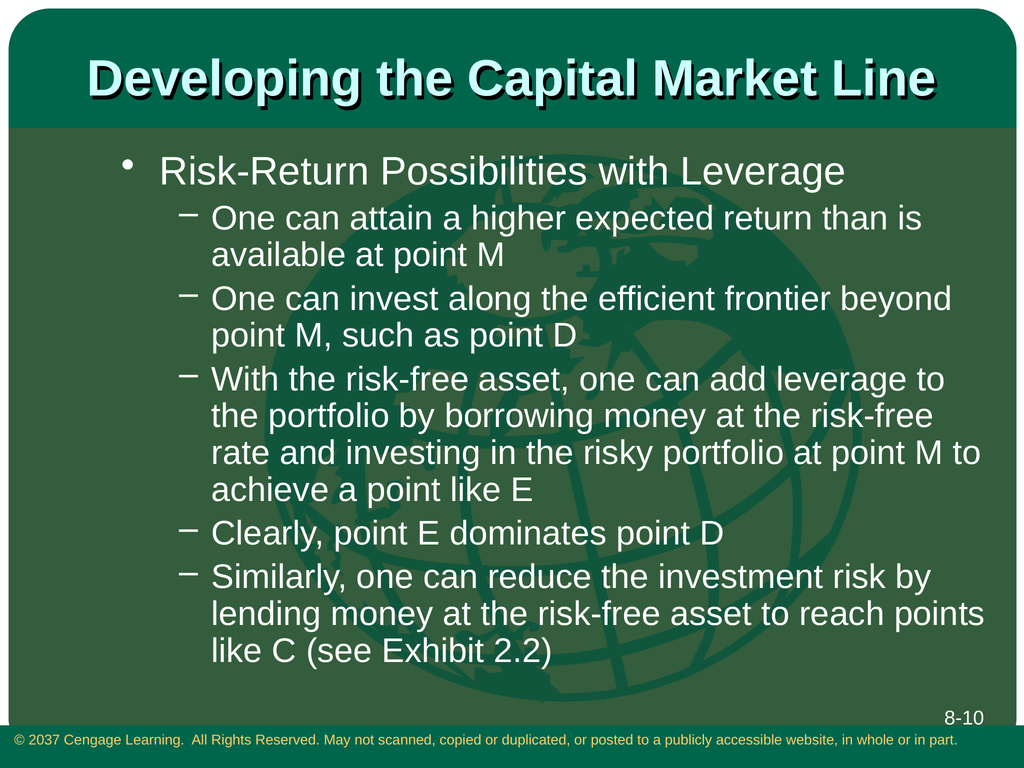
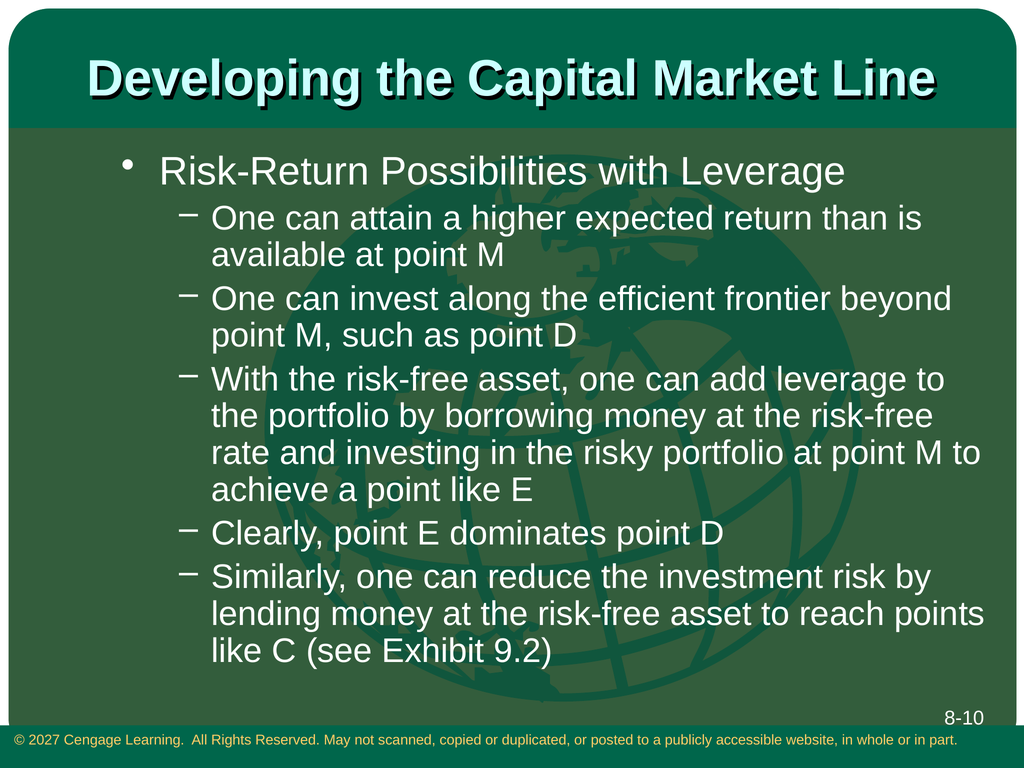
2.2: 2.2 -> 9.2
2037: 2037 -> 2027
